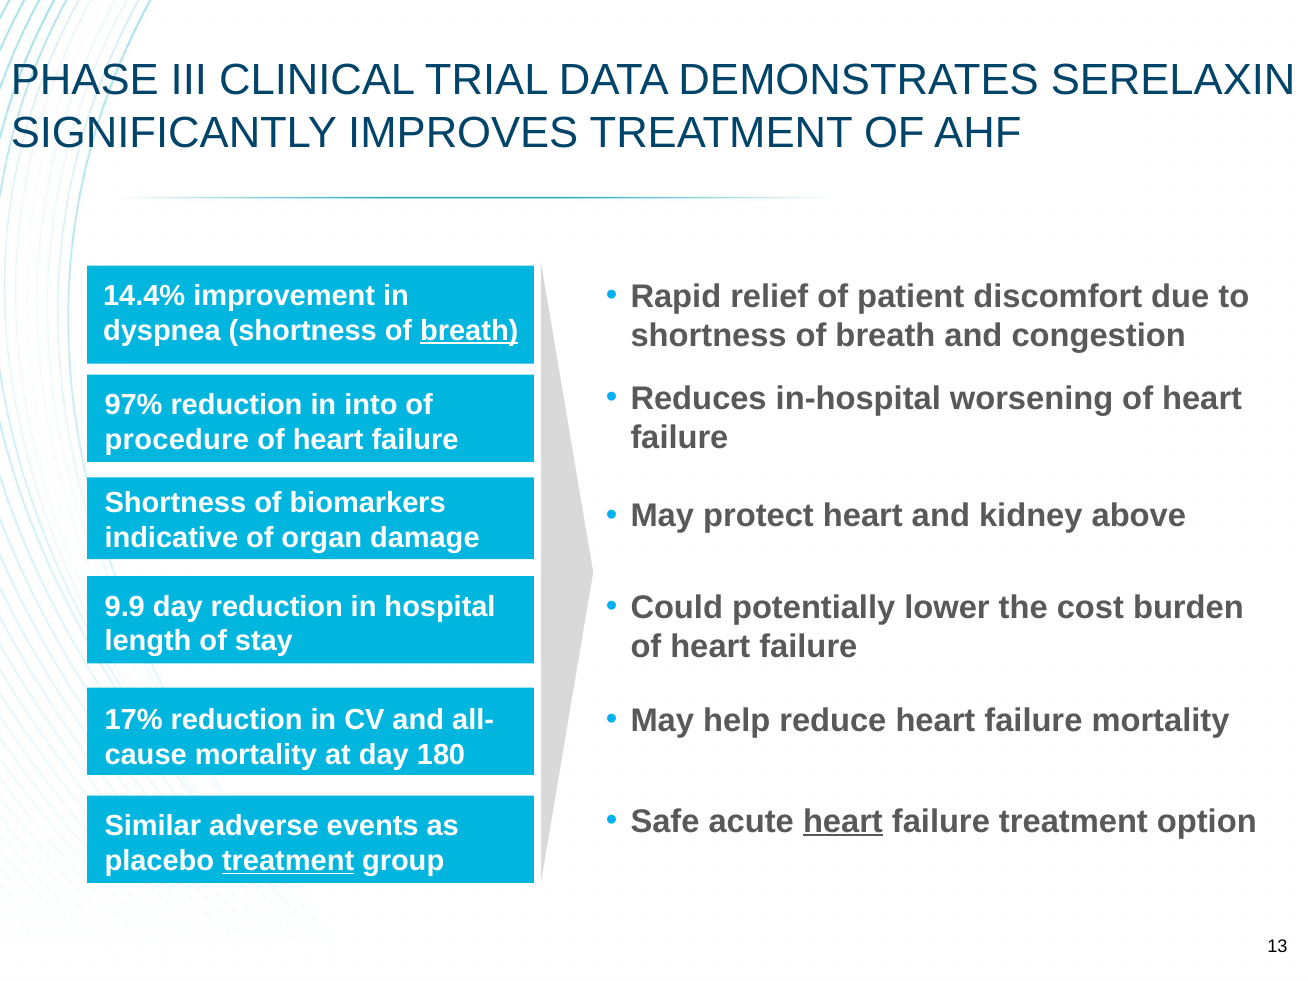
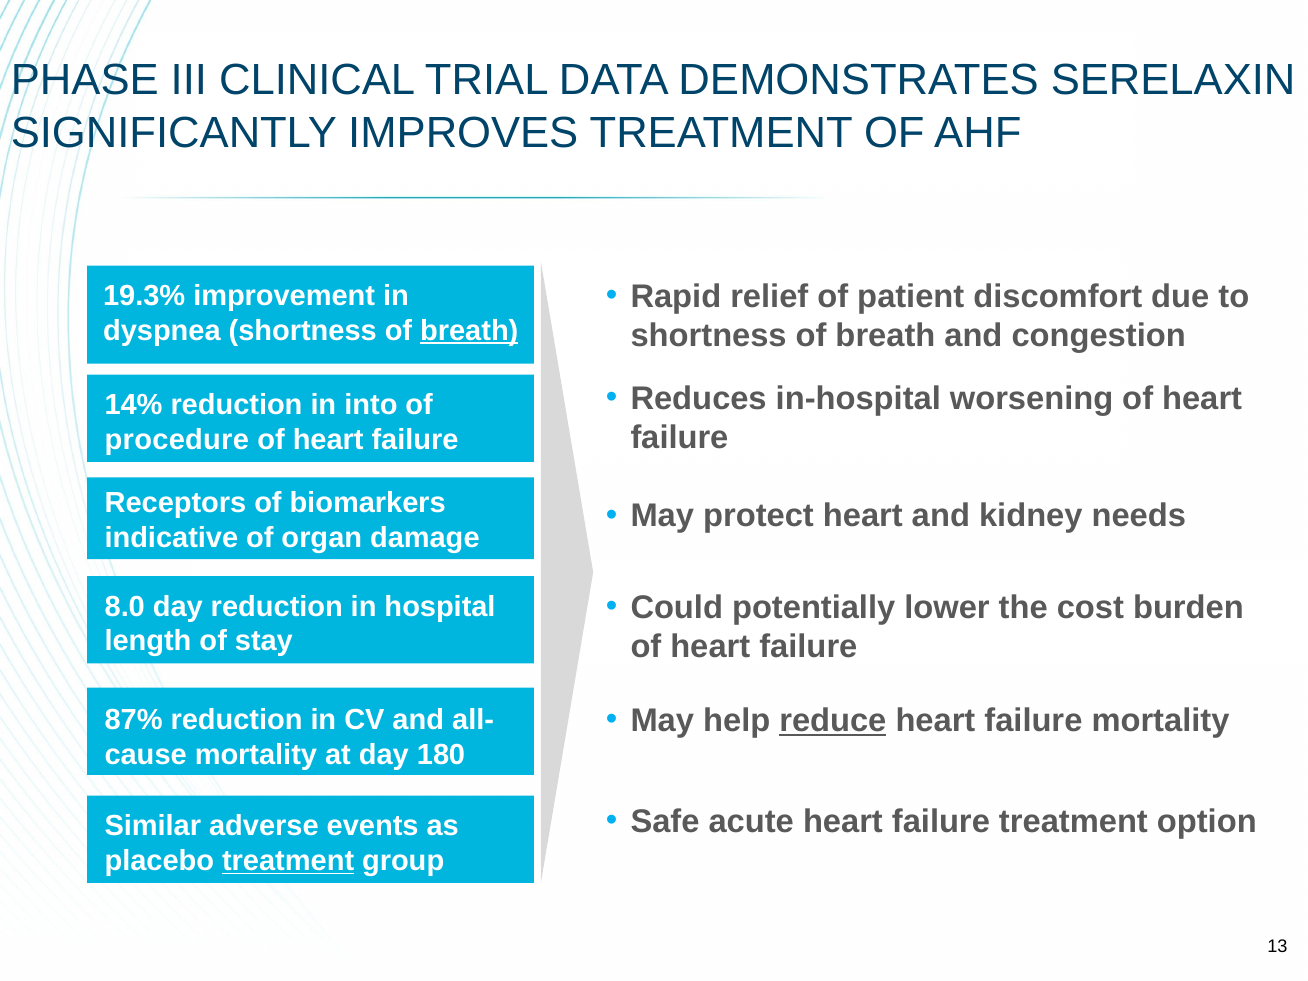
14.4%: 14.4% -> 19.3%
97%: 97% -> 14%
Shortness at (175, 503): Shortness -> Receptors
above: above -> needs
9.9: 9.9 -> 8.0
reduce underline: none -> present
17%: 17% -> 87%
heart at (843, 821) underline: present -> none
